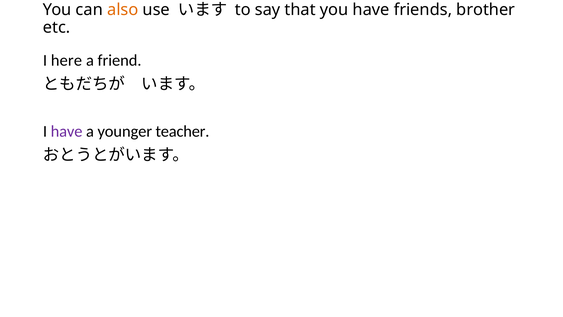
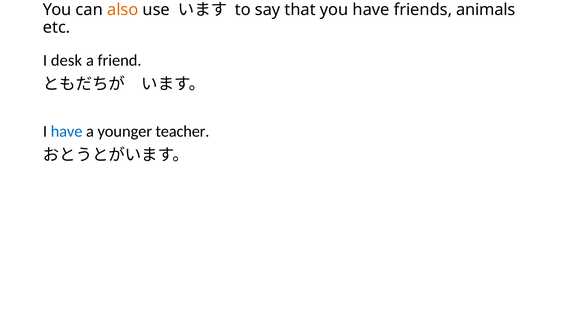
brother: brother -> animals
here: here -> desk
have at (67, 131) colour: purple -> blue
